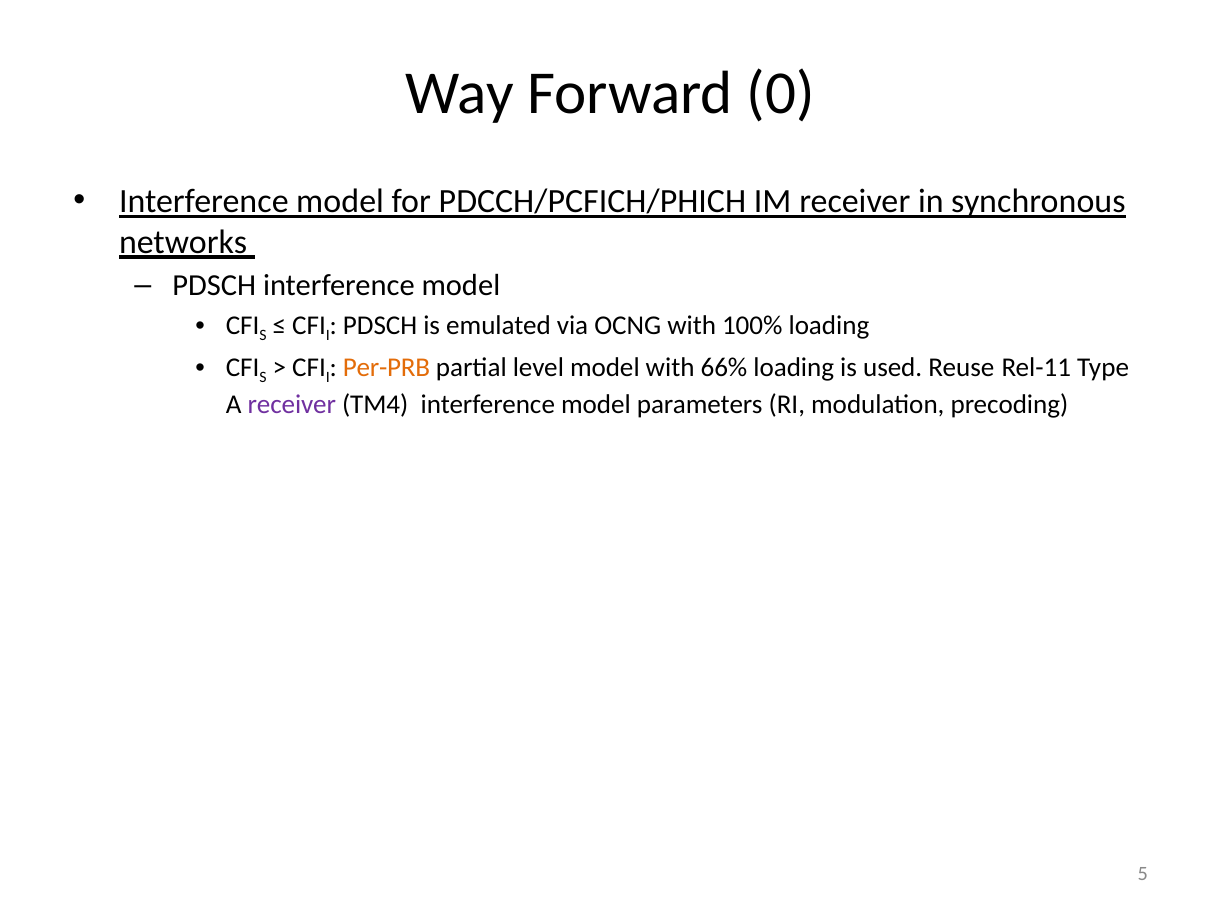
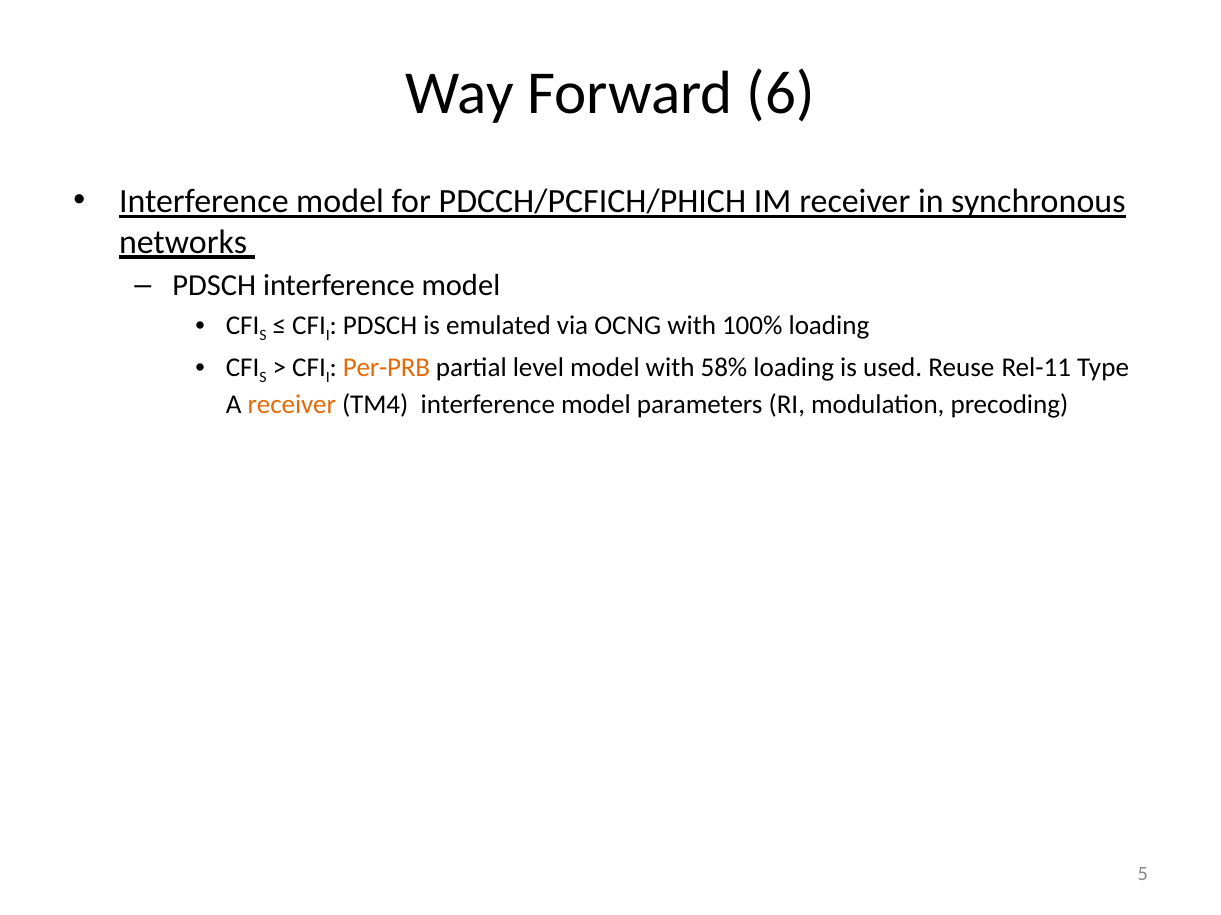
0: 0 -> 6
66%: 66% -> 58%
receiver at (292, 405) colour: purple -> orange
